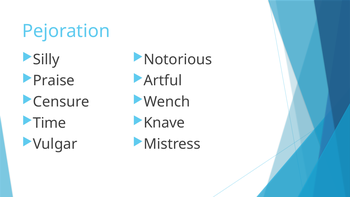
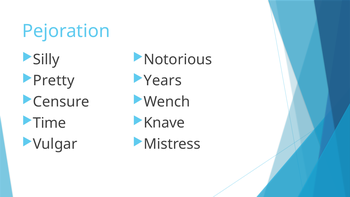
Praise: Praise -> Pretty
Artful: Artful -> Years
